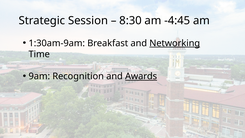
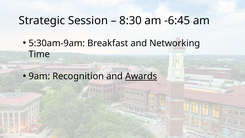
-4:45: -4:45 -> -6:45
1:30am-9am: 1:30am-9am -> 5:30am-9am
Networking underline: present -> none
